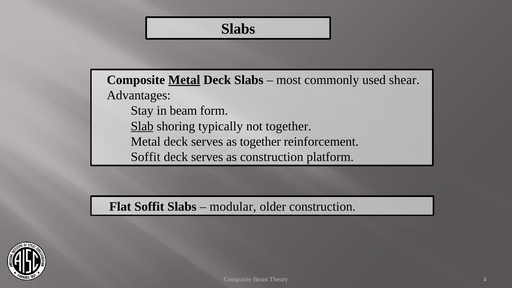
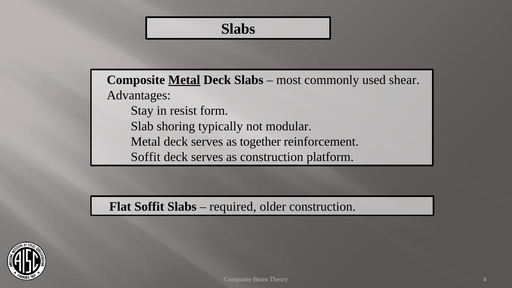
in beam: beam -> resist
Slab underline: present -> none
not together: together -> modular
modular: modular -> required
